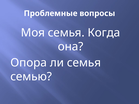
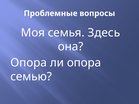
Когда: Когда -> Здесь
ли семья: семья -> опора
